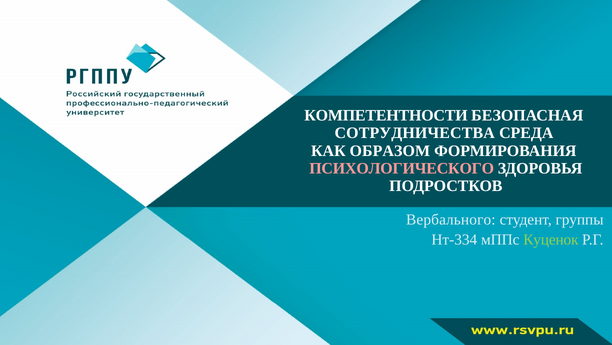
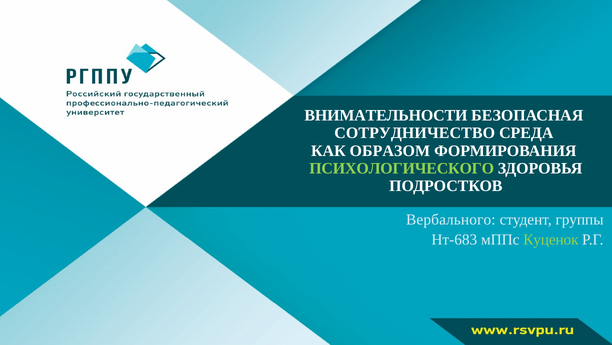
КОМПЕТЕНТНОСТИ: КОМПЕТЕНТНОСТИ -> ВНИМАТЕЛЬНОСТИ
СОТРУДНИЧЕСТВА: СОТРУДНИЧЕСТВА -> СОТРУДНИЧЕСТВО
ПСИХОЛОГИЧЕСКОГО colour: pink -> light green
Нт-334: Нт-334 -> Нт-683
